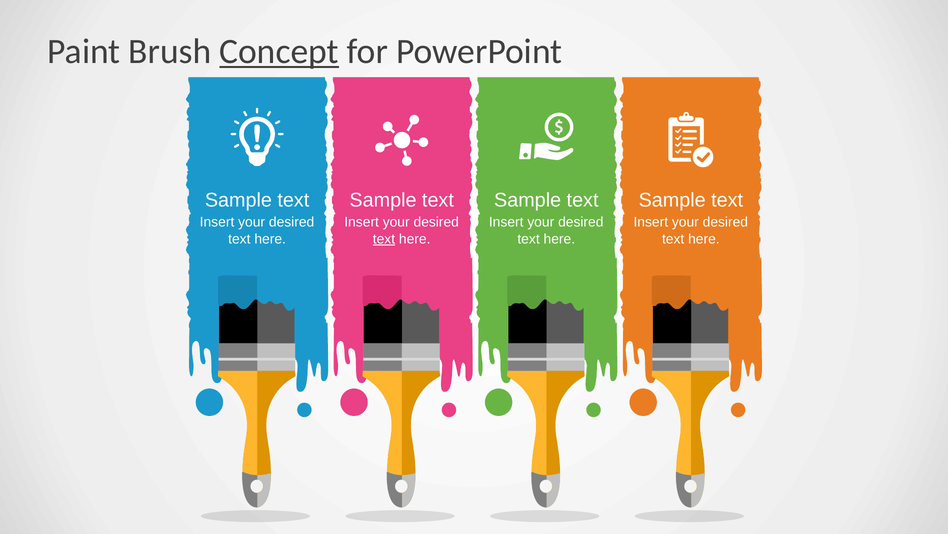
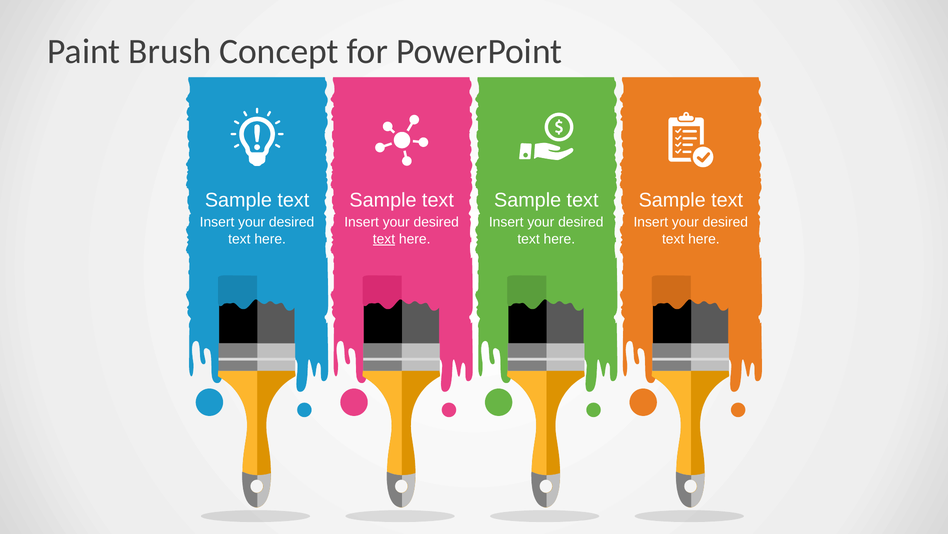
Concept underline: present -> none
